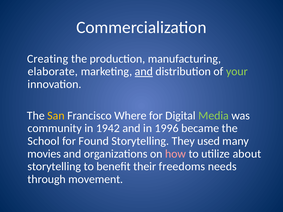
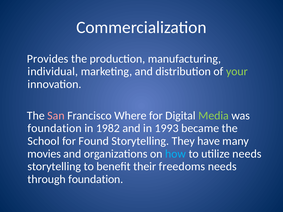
Creating: Creating -> Provides
elaborate: elaborate -> individual
and at (144, 72) underline: present -> none
San colour: yellow -> pink
community at (55, 128): community -> foundation
1942: 1942 -> 1982
1996: 1996 -> 1993
used: used -> have
how colour: pink -> light blue
utilize about: about -> needs
through movement: movement -> foundation
